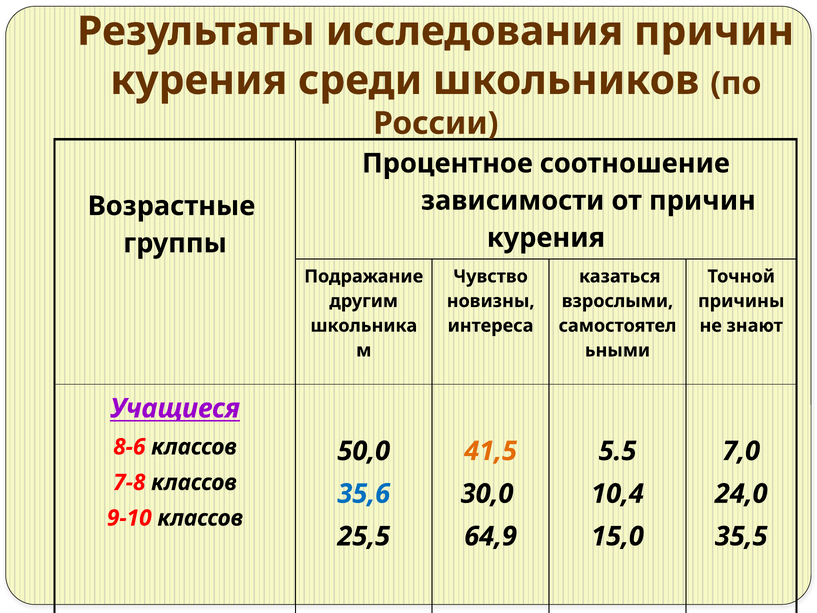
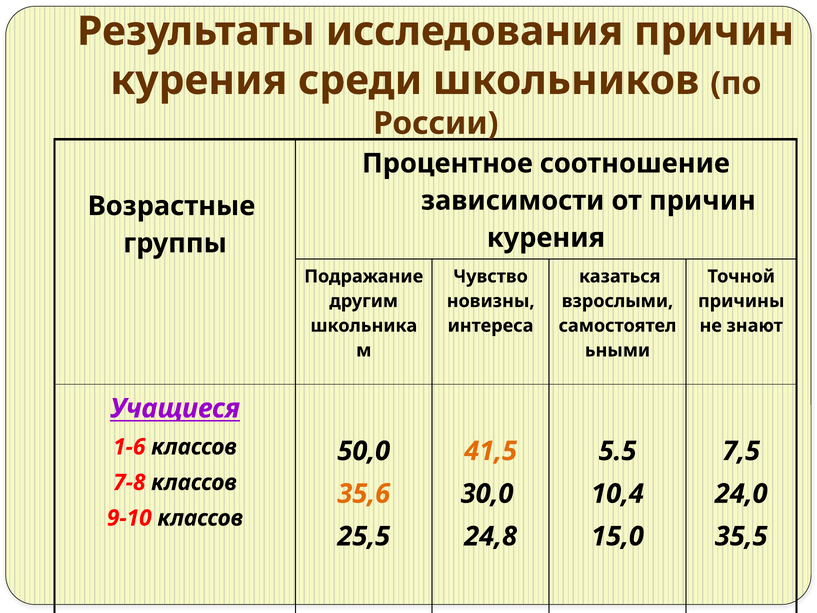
8-6: 8-6 -> 1-6
7,0: 7,0 -> 7,5
35,6 colour: blue -> orange
64,9: 64,9 -> 24,8
